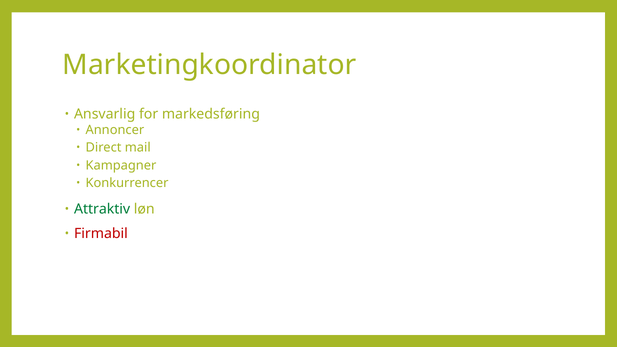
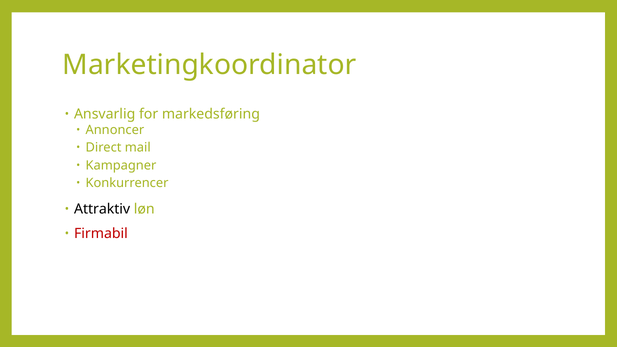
Attraktiv colour: green -> black
